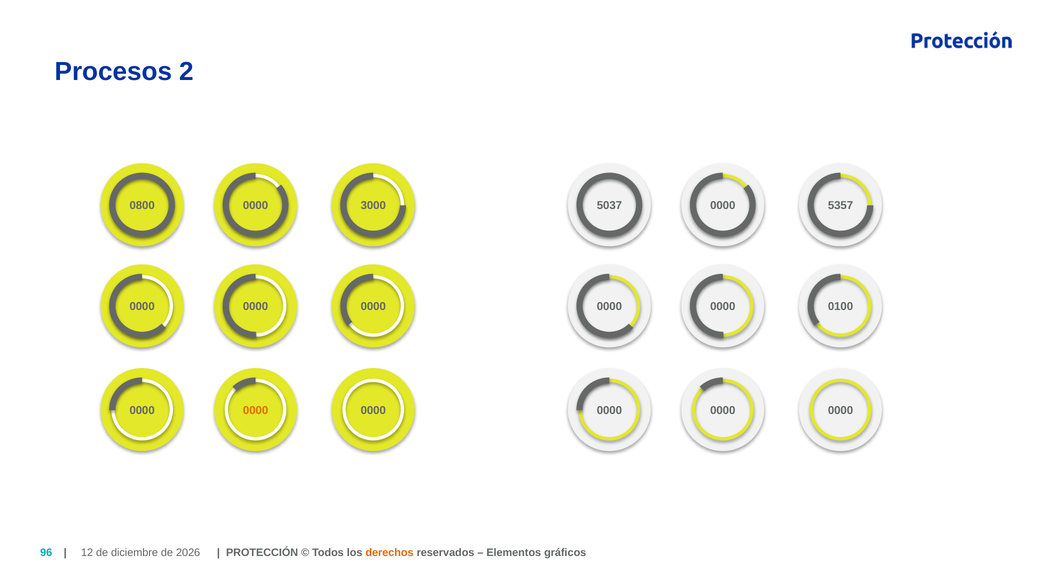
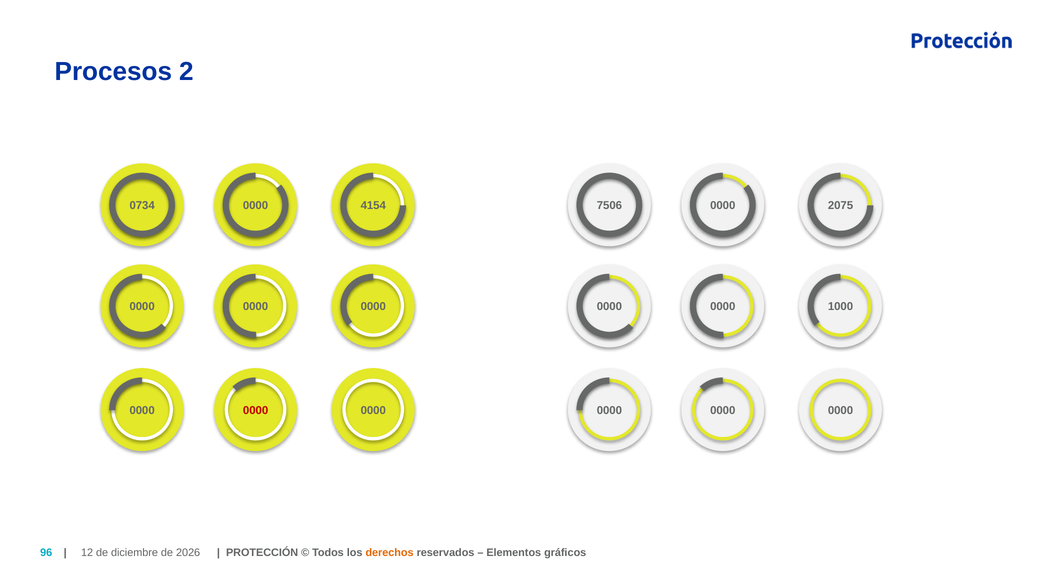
0800: 0800 -> 0734
3000: 3000 -> 4154
5037: 5037 -> 7506
5357: 5357 -> 2075
0100: 0100 -> 1000
0000 at (256, 410) colour: orange -> red
